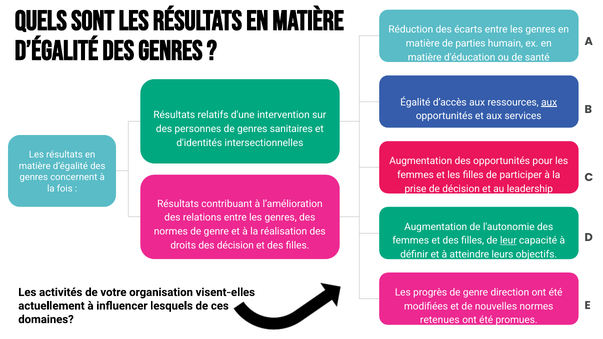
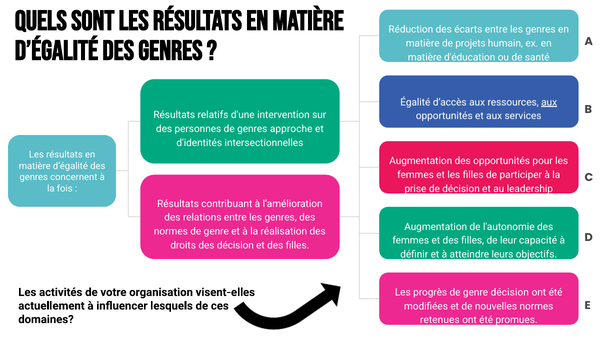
parties: parties -> projets
sanitaires: sanitaires -> approche
leur underline: present -> none
genre direction: direction -> décision
